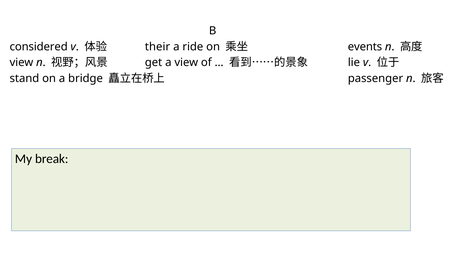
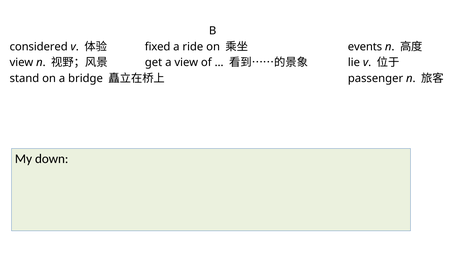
their: their -> fixed
break: break -> down
